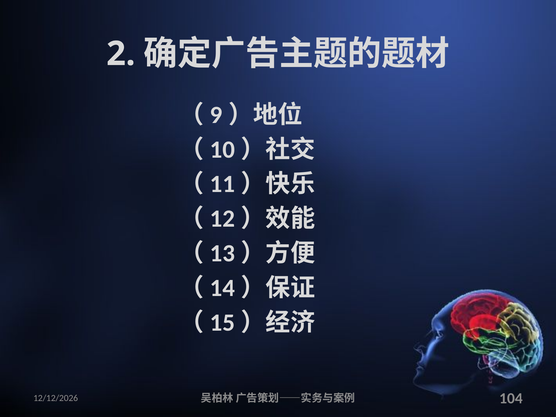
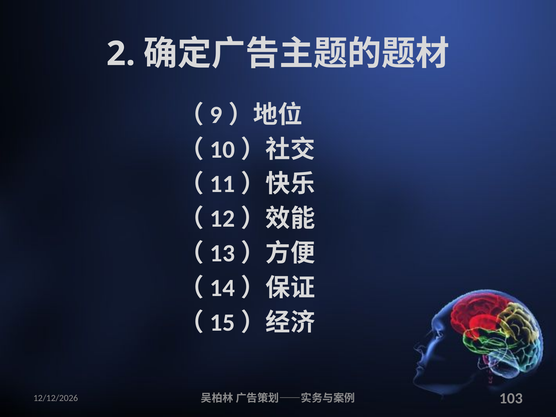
104: 104 -> 103
